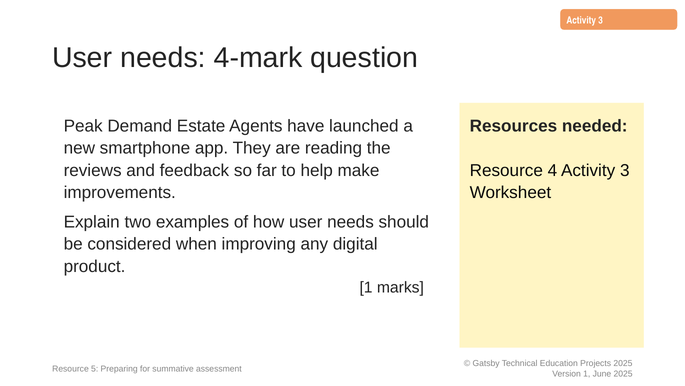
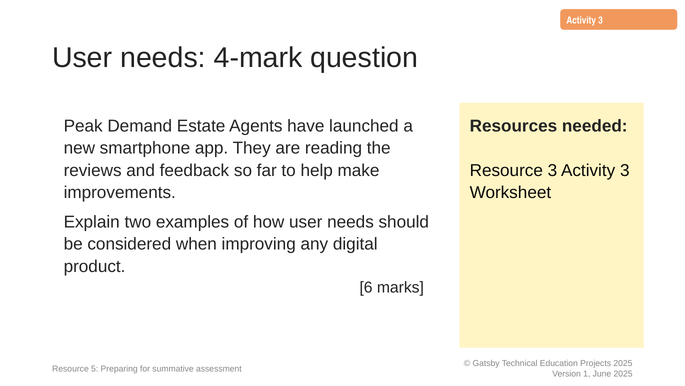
Resource 4: 4 -> 3
1 at (366, 287): 1 -> 6
